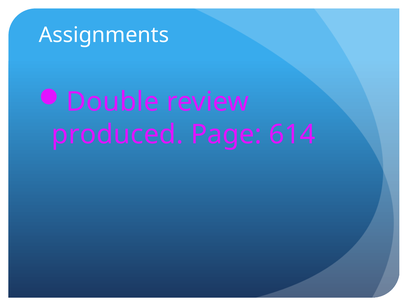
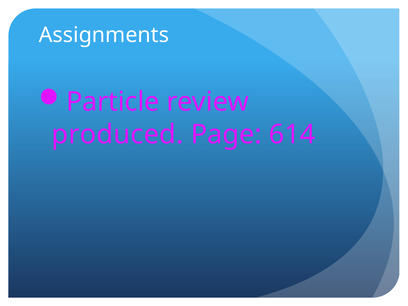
Double: Double -> Particle
